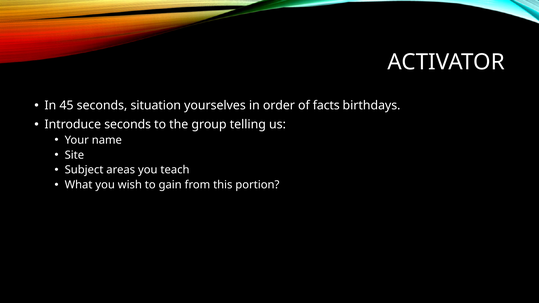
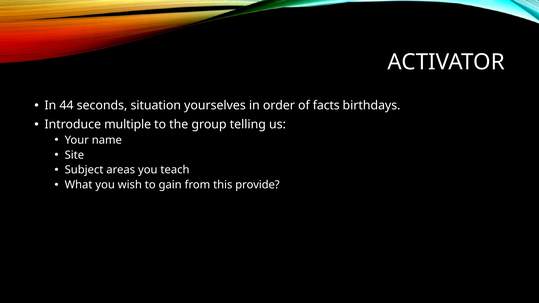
45: 45 -> 44
Introduce seconds: seconds -> multiple
portion: portion -> provide
